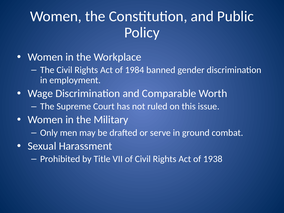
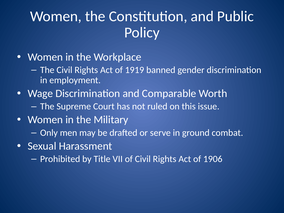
1984: 1984 -> 1919
1938: 1938 -> 1906
